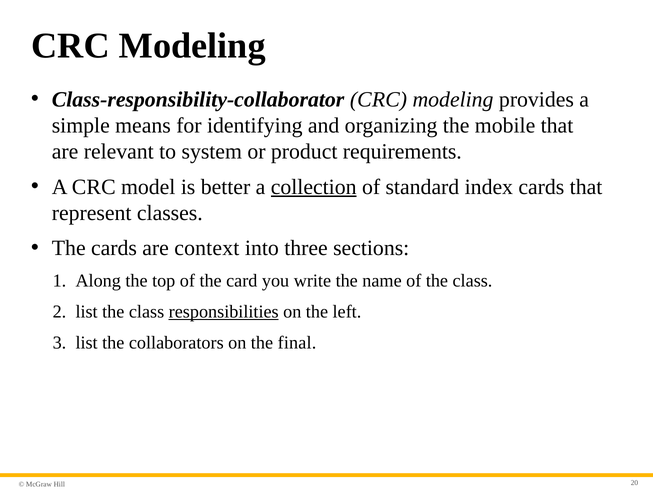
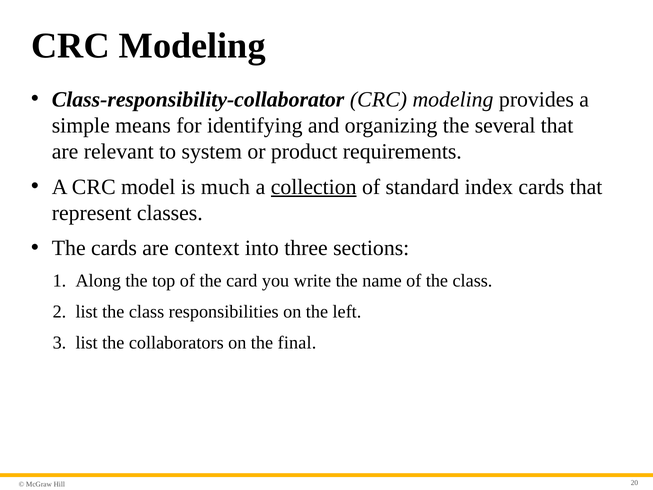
mobile: mobile -> several
better: better -> much
responsibilities underline: present -> none
